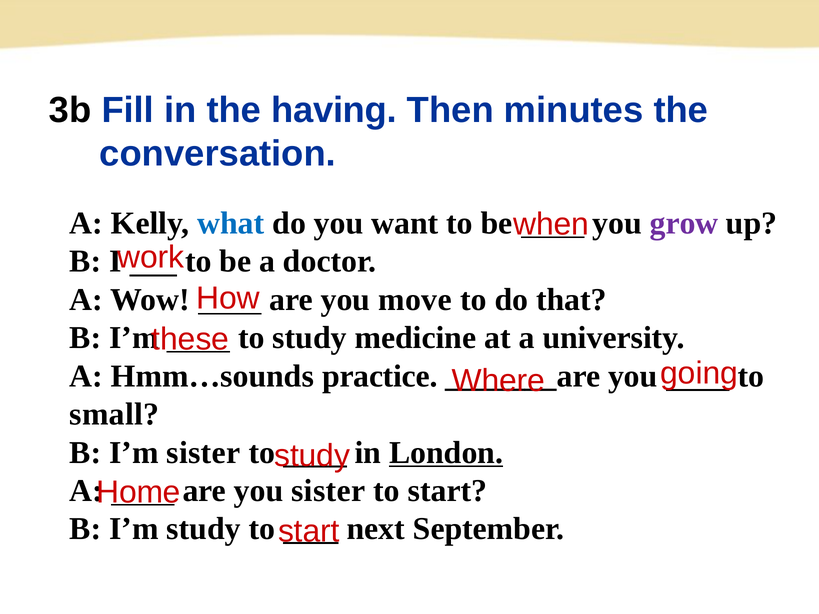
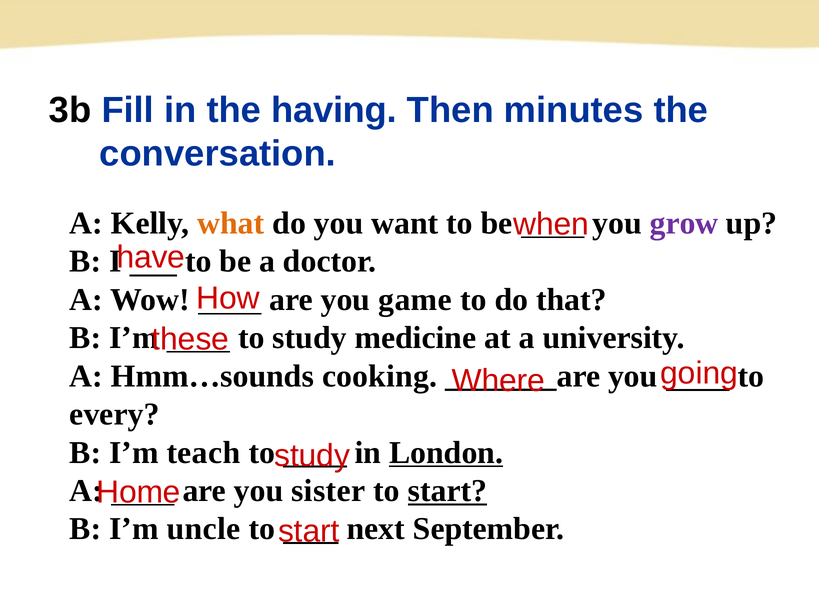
what colour: blue -> orange
work: work -> have
move: move -> game
practice: practice -> cooking
small: small -> every
I’m sister: sister -> teach
start at (447, 491) underline: none -> present
I’m study: study -> uncle
